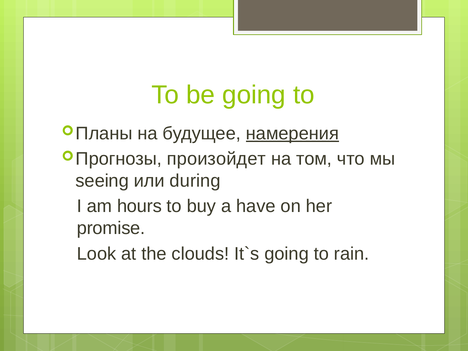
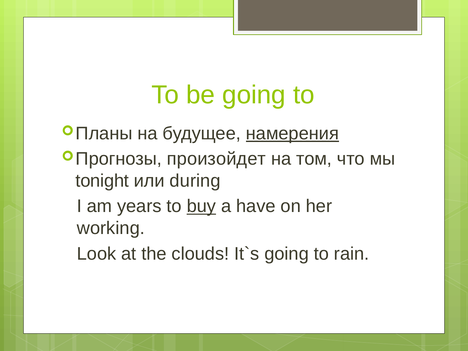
seeing: seeing -> tonight
hours: hours -> years
buy underline: none -> present
promise: promise -> working
